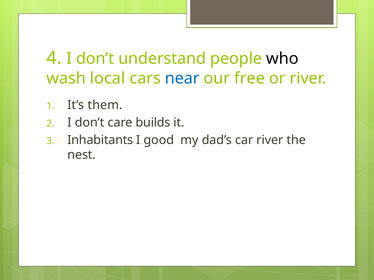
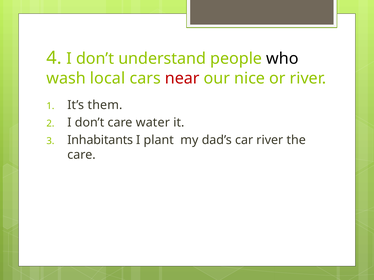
near colour: blue -> red
free: free -> nice
builds: builds -> water
good: good -> plant
nest at (82, 155): nest -> care
